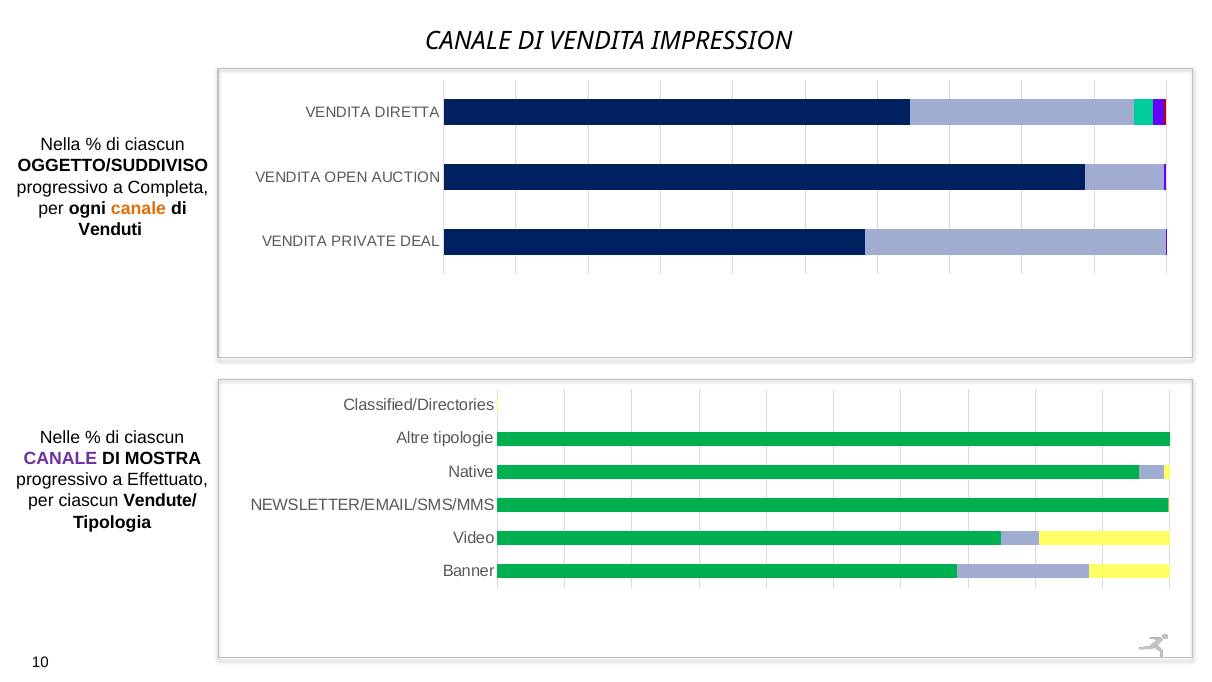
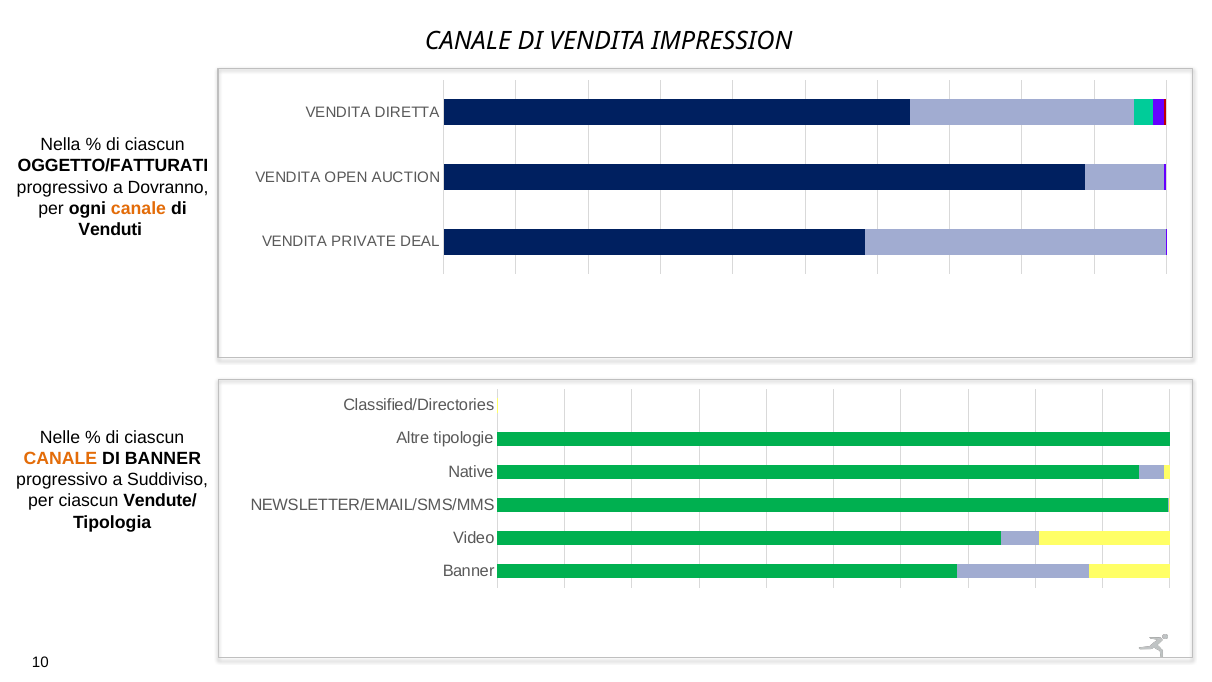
OGGETTO/SUDDIVISO: OGGETTO/SUDDIVISO -> OGGETTO/FATTURATI
Completa: Completa -> Dovranno
CANALE at (60, 459) colour: purple -> orange
DI MOSTRA: MOSTRA -> BANNER
Effettuato: Effettuato -> Suddiviso
